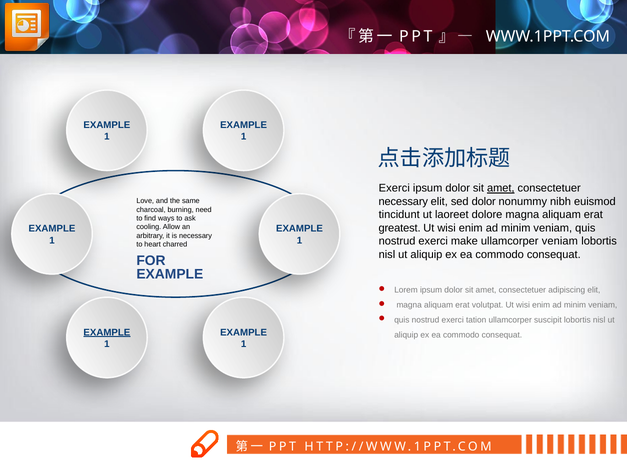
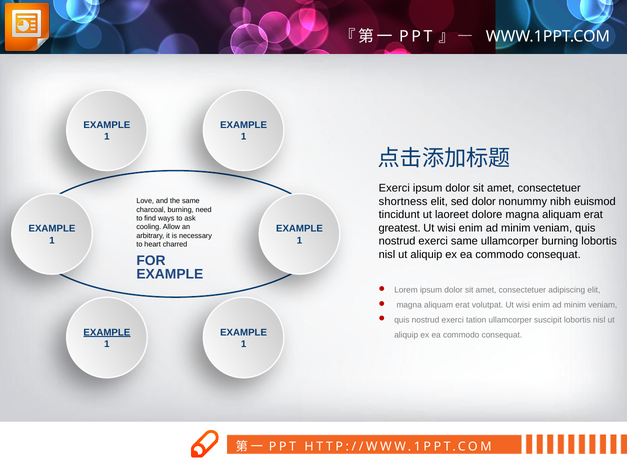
amet at (501, 188) underline: present -> none
necessary at (403, 202): necessary -> shortness
exerci make: make -> same
ullamcorper veniam: veniam -> burning
